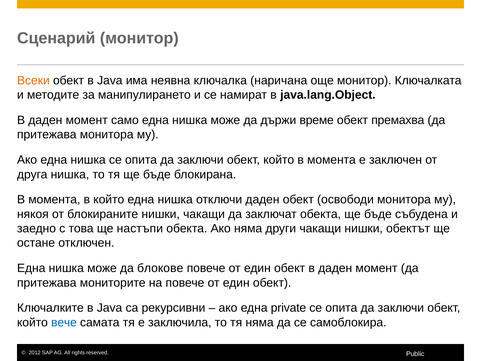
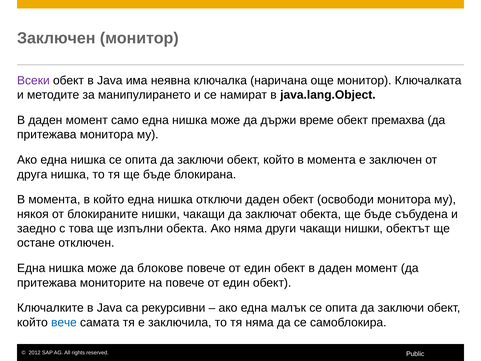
Сценарий at (56, 38): Сценарий -> Заключен
Всеки colour: orange -> purple
настъпи: настъпи -> изпълни
private: private -> малък
